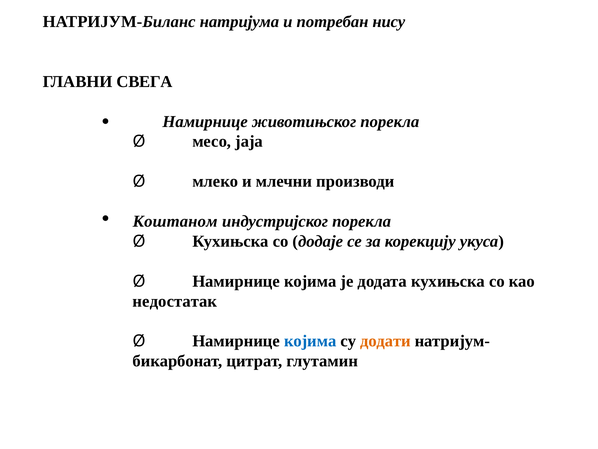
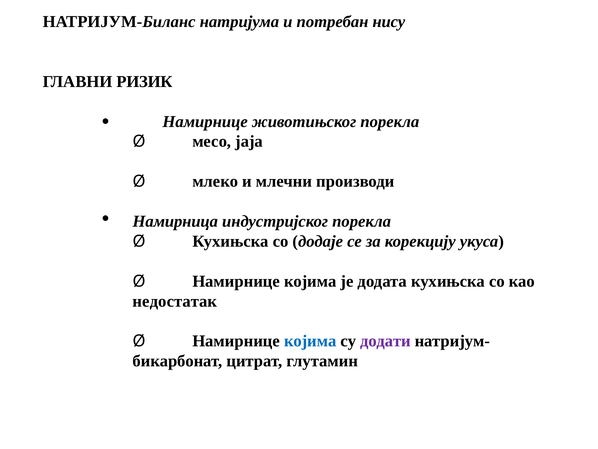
СВЕГА: СВЕГА -> РИЗИК
Коштаном: Коштаном -> Намирницa
додати colour: orange -> purple
